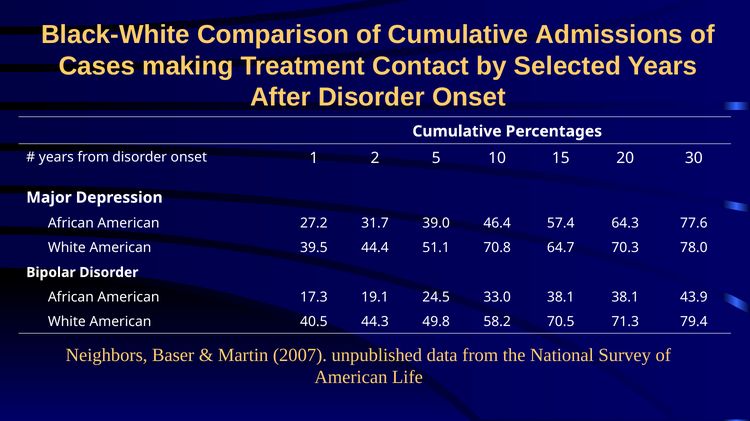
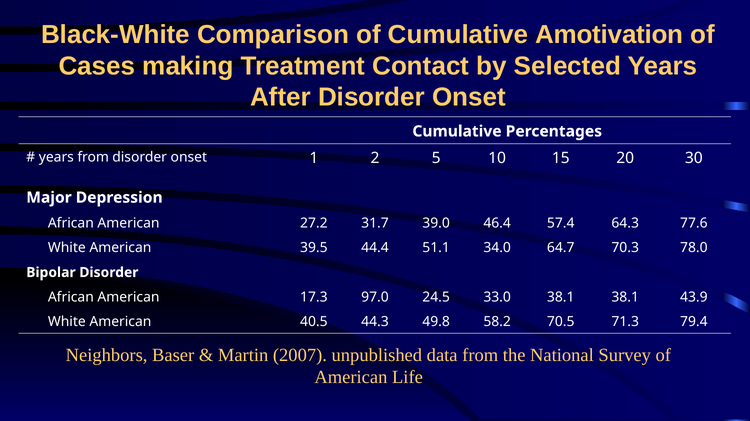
Admissions: Admissions -> Amotivation
70.8: 70.8 -> 34.0
19.1: 19.1 -> 97.0
